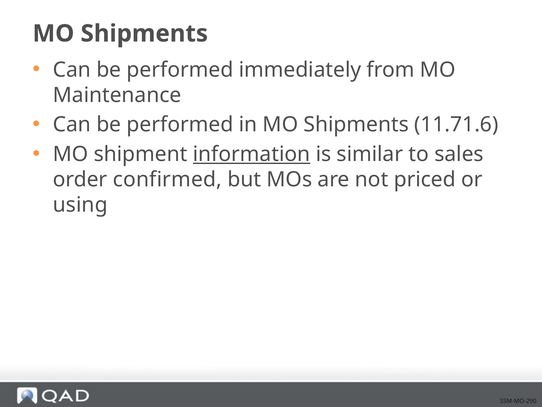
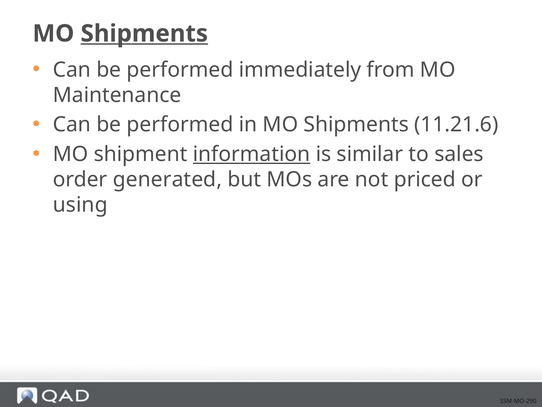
Shipments at (144, 34) underline: none -> present
11.71.6: 11.71.6 -> 11.21.6
confirmed: confirmed -> generated
